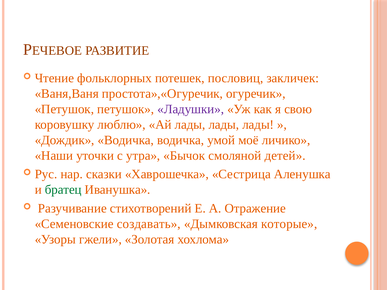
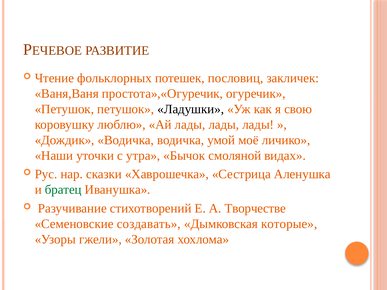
Ладушки colour: purple -> black
детей: детей -> видах
Отражение: Отражение -> Творчестве
